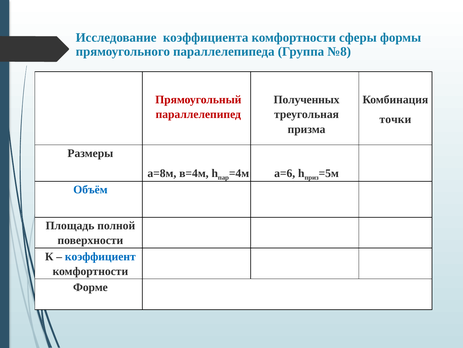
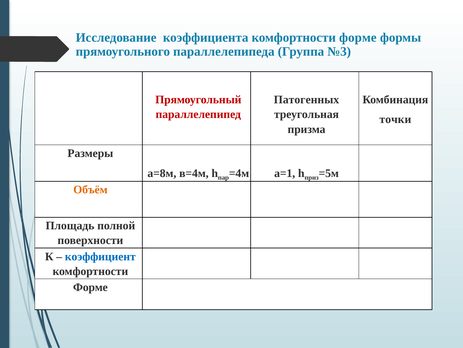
коэффициента комфортности сферы: сферы -> форме
№8: №8 -> №3
Полученных: Полученных -> Патогенных
a=6: a=6 -> a=1
Объём colour: blue -> orange
